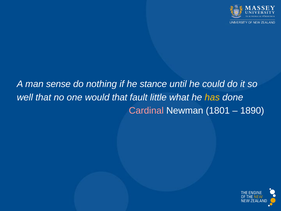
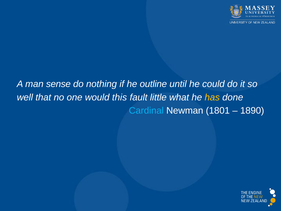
stance: stance -> outline
would that: that -> this
Cardinal colour: pink -> light blue
